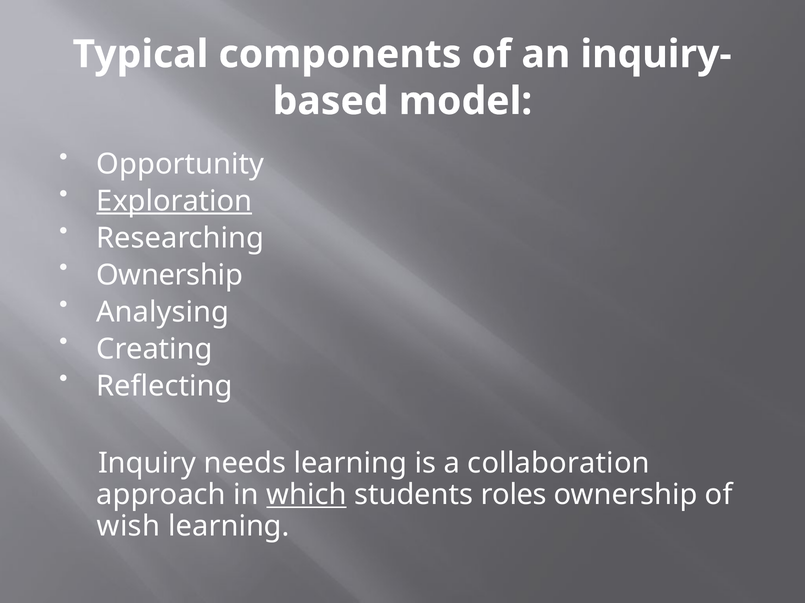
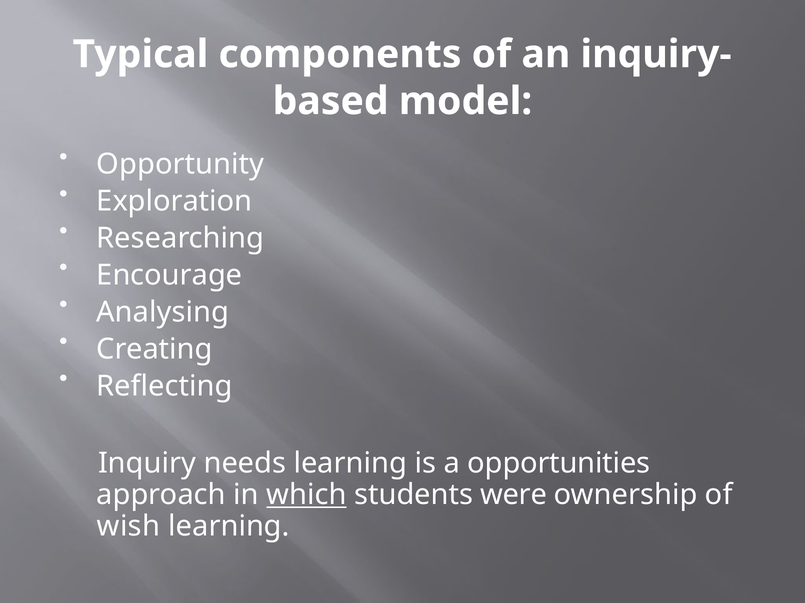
Exploration underline: present -> none
Ownership at (169, 275): Ownership -> Encourage
collaboration: collaboration -> opportunities
roles: roles -> were
